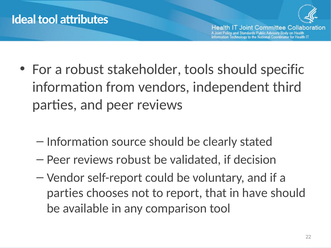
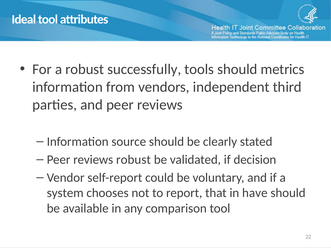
stakeholder: stakeholder -> successfully
specific: specific -> metrics
parties at (65, 193): parties -> system
